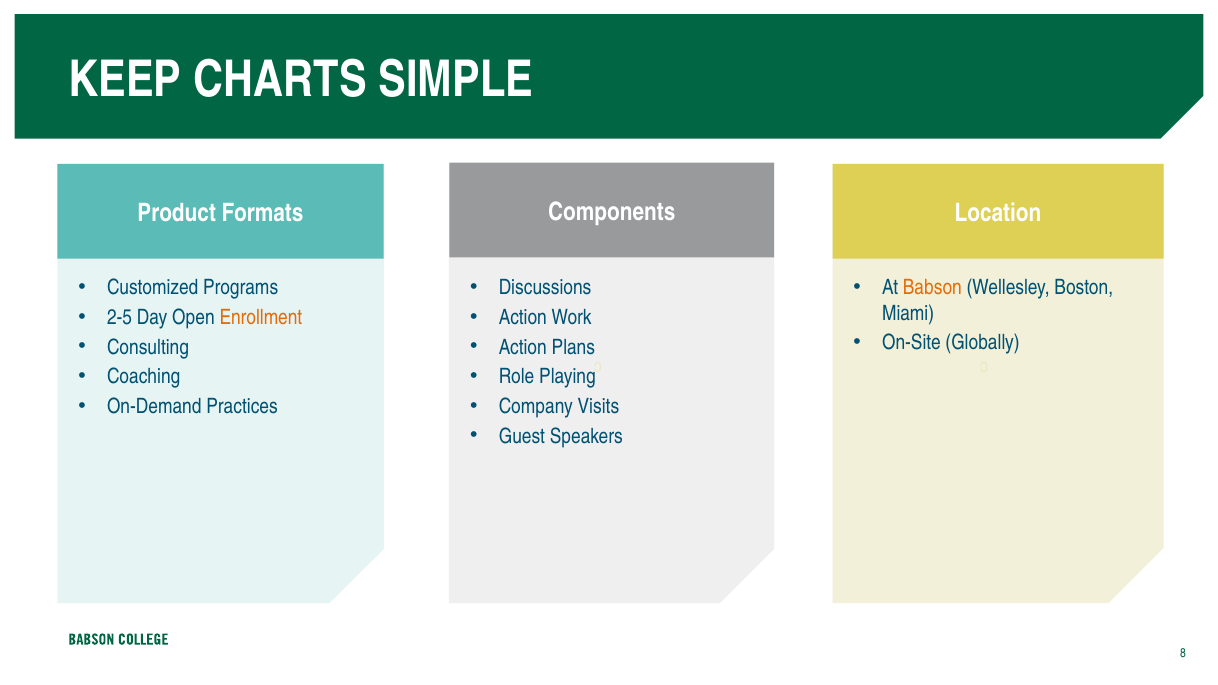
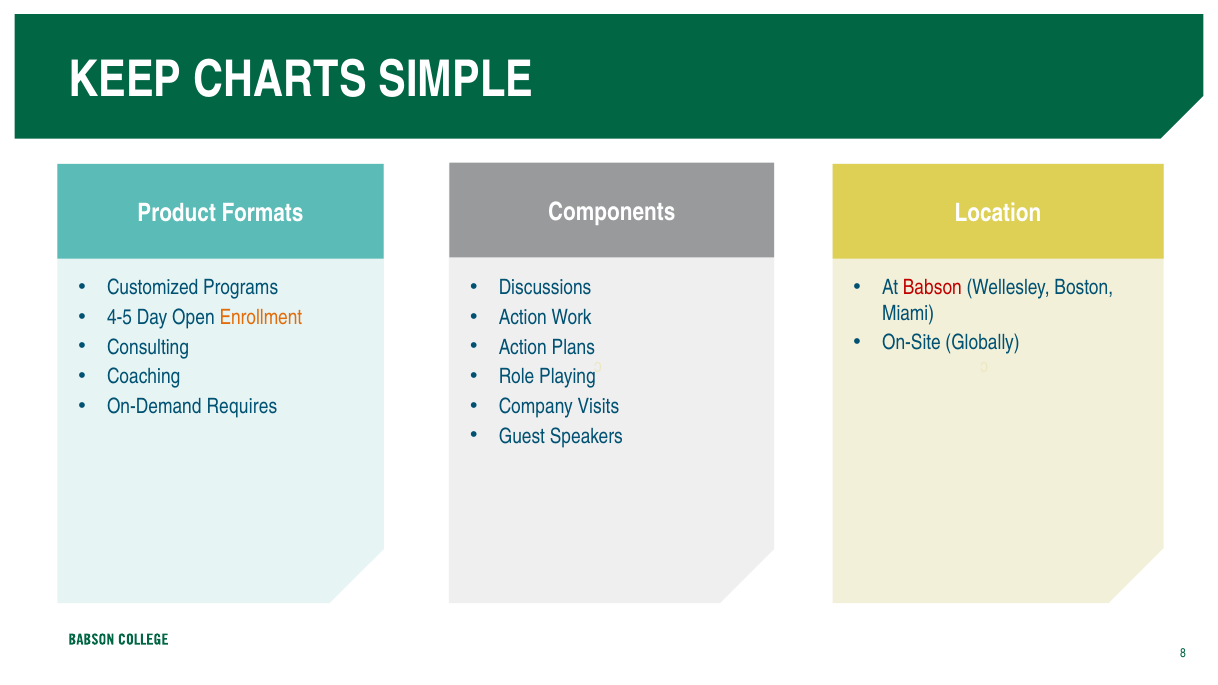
Babson colour: orange -> red
2-5: 2-5 -> 4-5
Practices: Practices -> Requires
